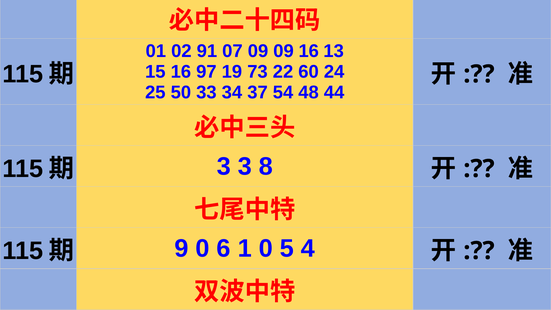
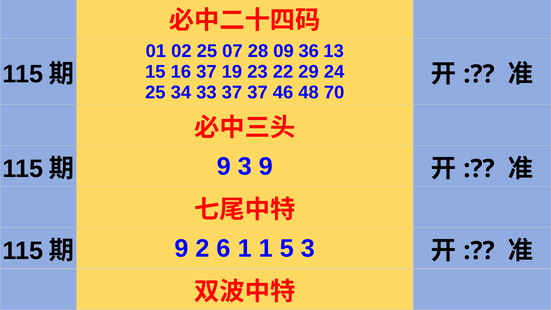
02 91: 91 -> 25
07 09: 09 -> 28
09 16: 16 -> 36
16 97: 97 -> 37
73: 73 -> 23
60: 60 -> 29
50: 50 -> 34
33 34: 34 -> 37
54: 54 -> 46
44: 44 -> 70
3 at (224, 166): 3 -> 9
3 8: 8 -> 9
9 0: 0 -> 2
1 0: 0 -> 1
5 4: 4 -> 3
